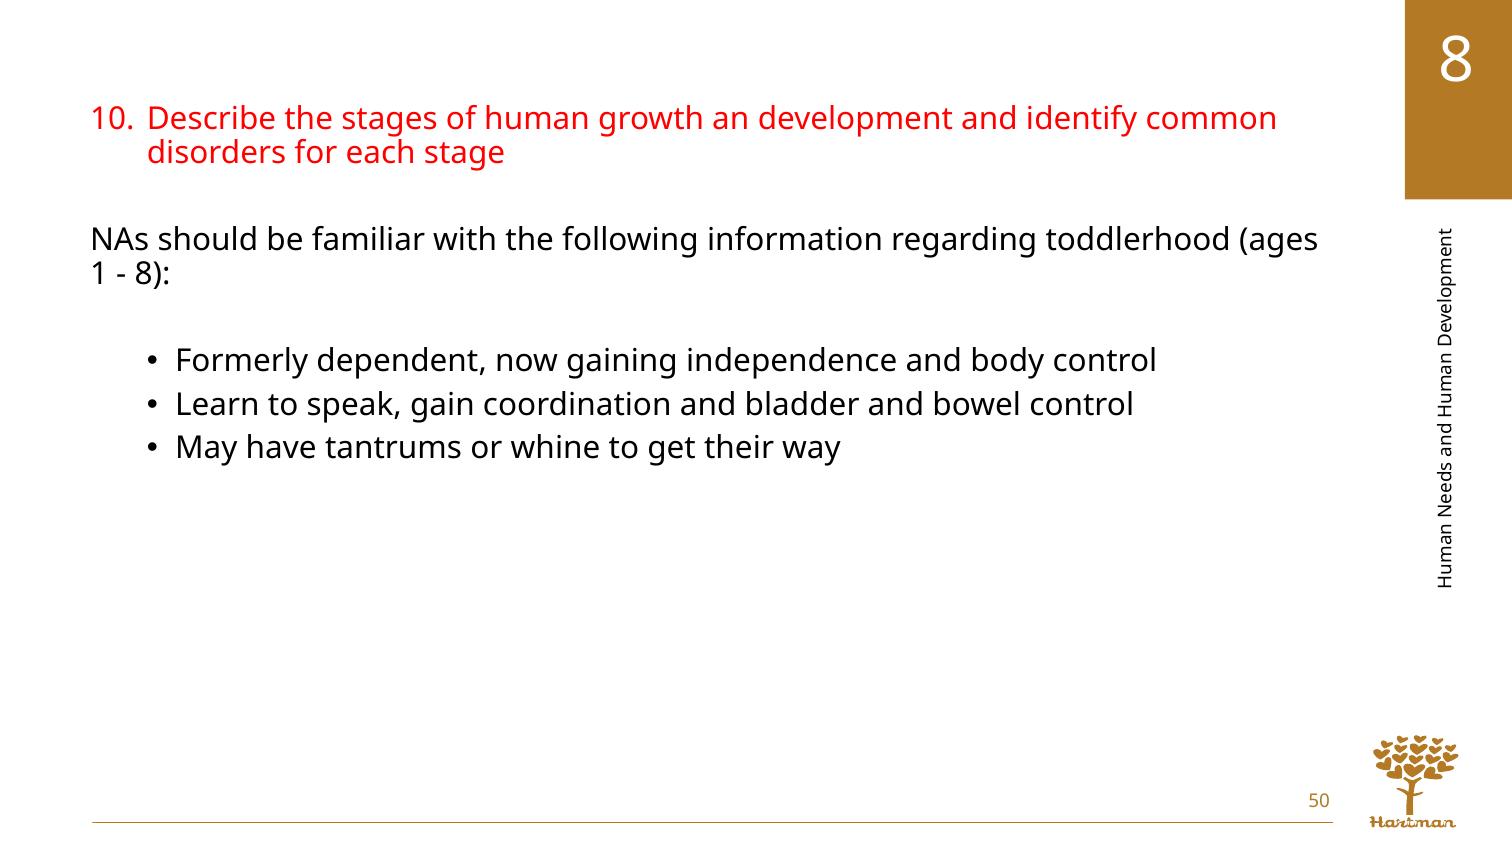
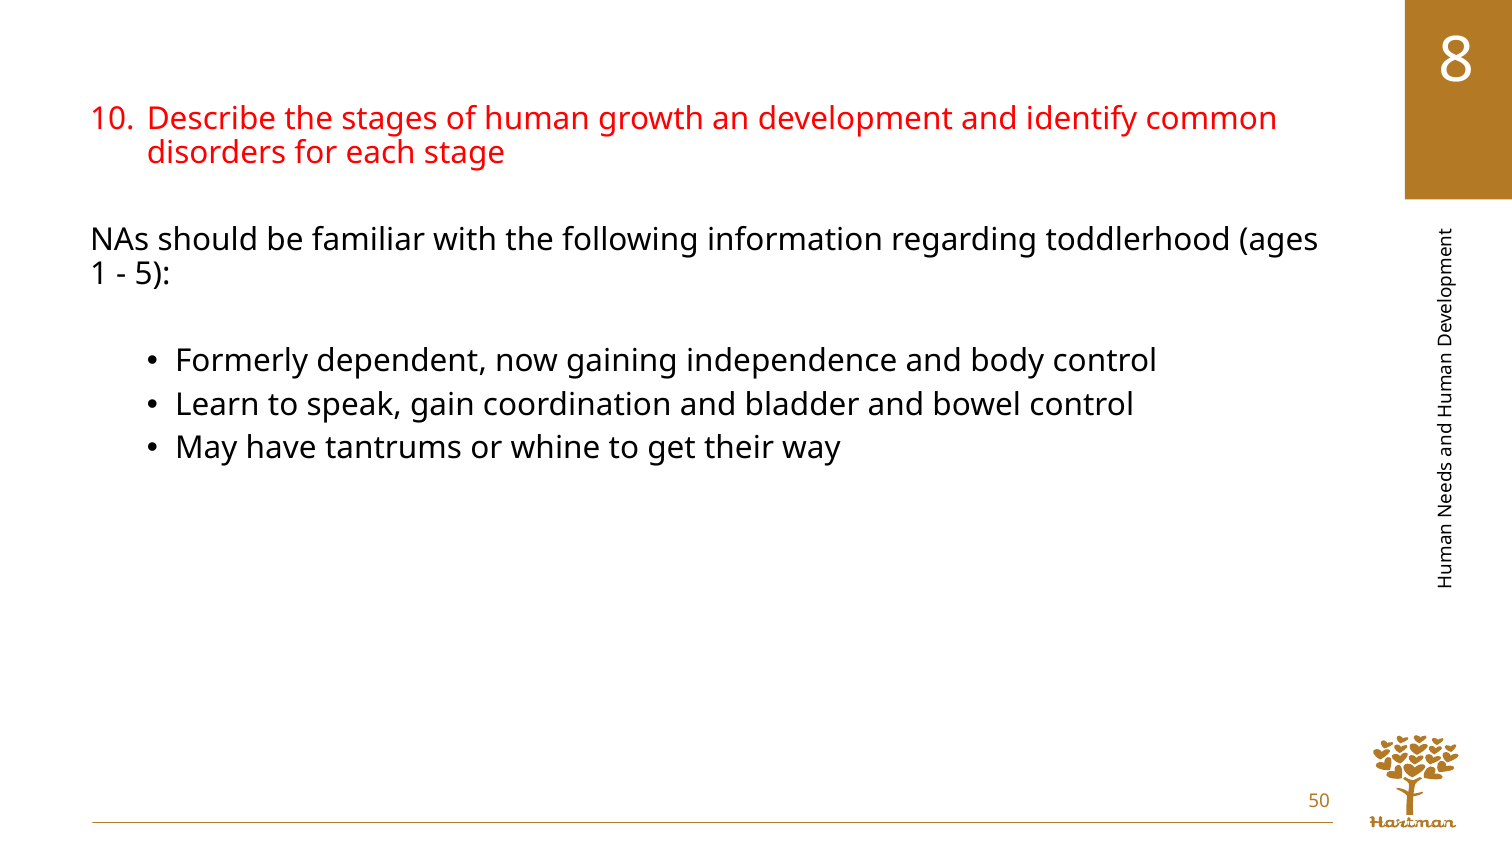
8 at (153, 274): 8 -> 5
